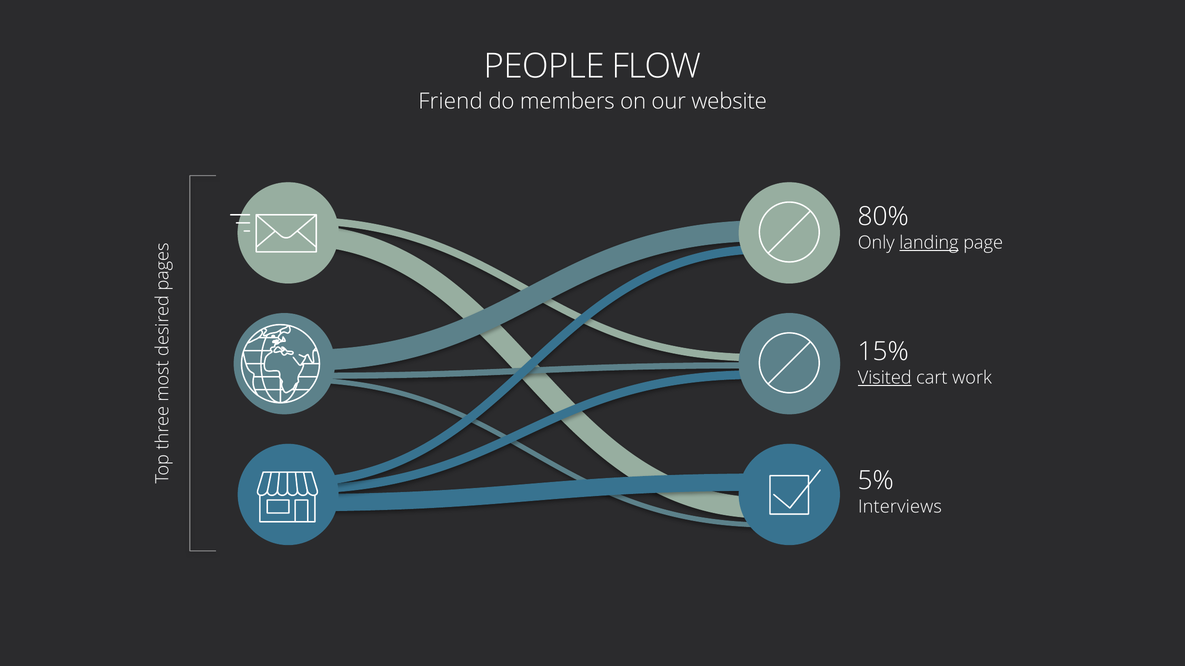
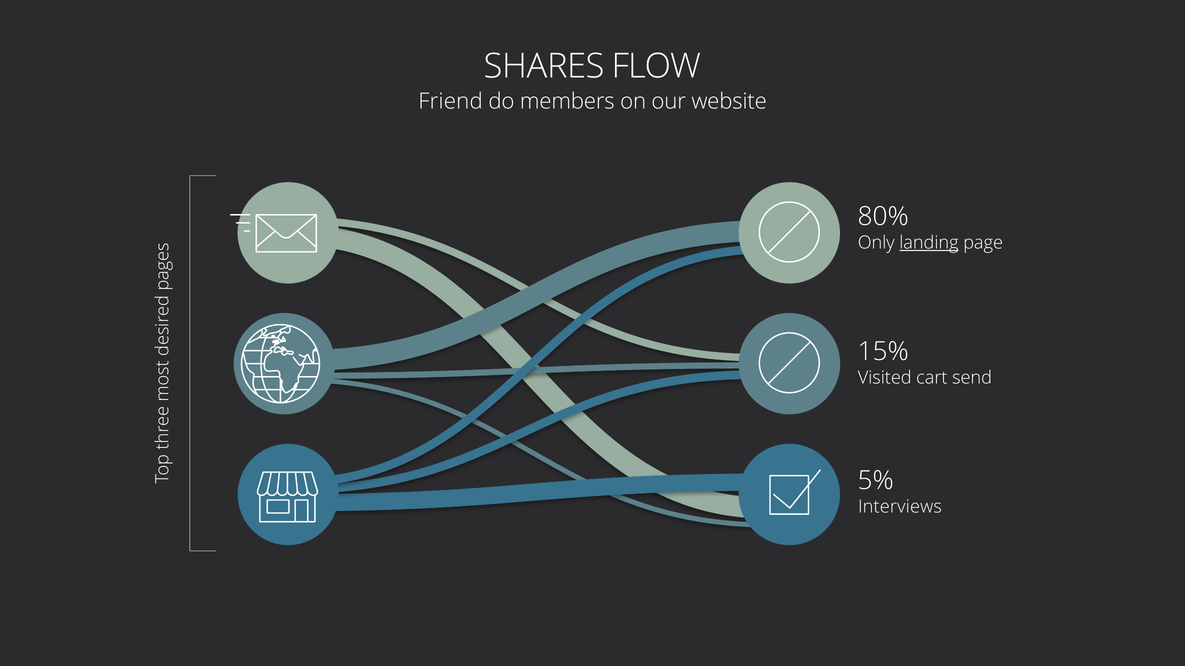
PEOPLE: PEOPLE -> SHARES
Visited underline: present -> none
work: work -> send
